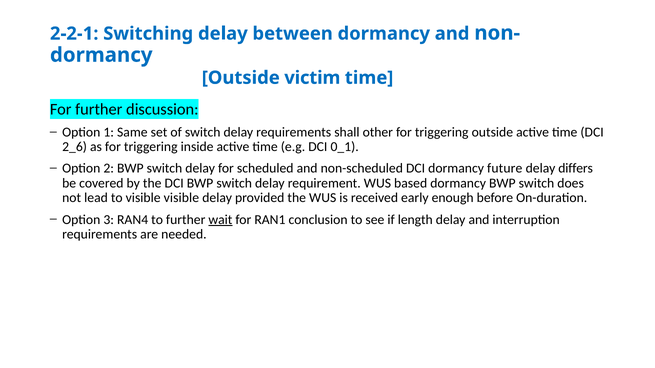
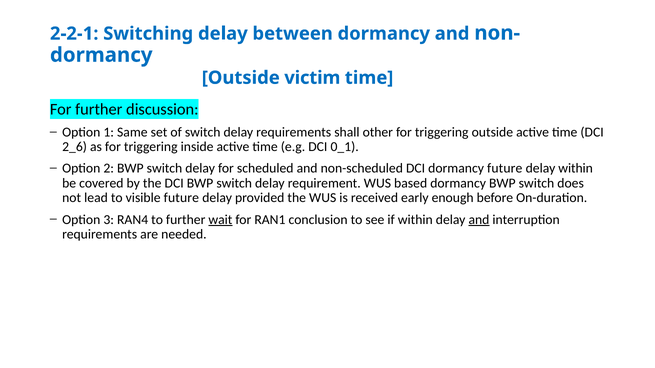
delay differs: differs -> within
visible visible: visible -> future
if length: length -> within
and at (479, 220) underline: none -> present
